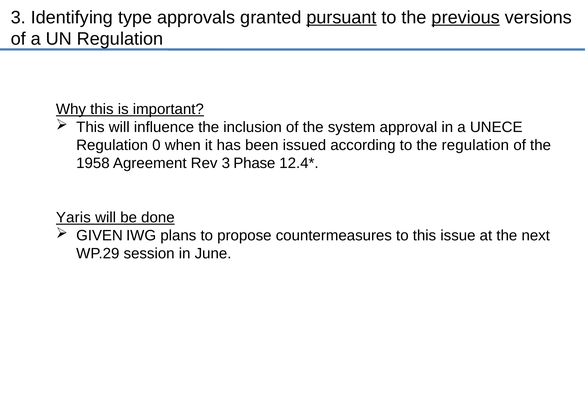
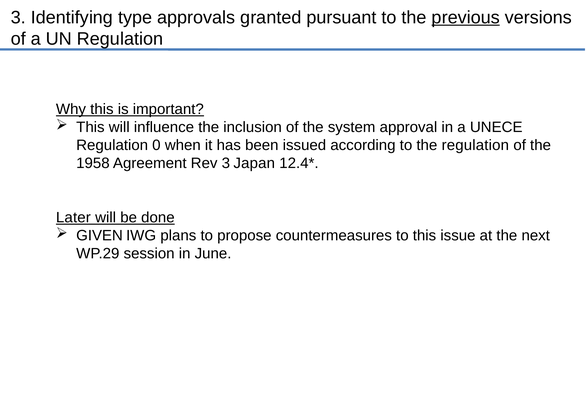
pursuant underline: present -> none
Phase: Phase -> Japan
Yaris: Yaris -> Later
